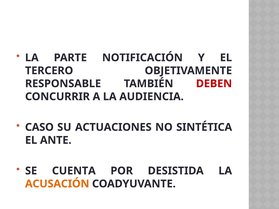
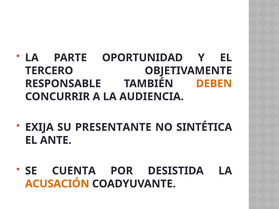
NOTIFICACIÓN: NOTIFICACIÓN -> OPORTUNIDAD
DEBEN colour: red -> orange
CASO: CASO -> EXIJA
ACTUACIONES: ACTUACIONES -> PRESENTANTE
